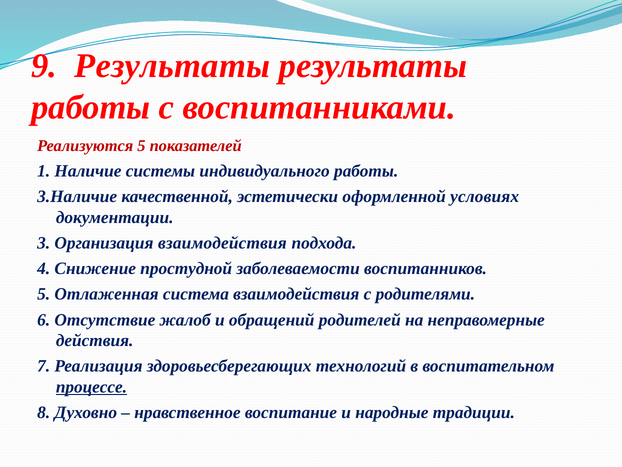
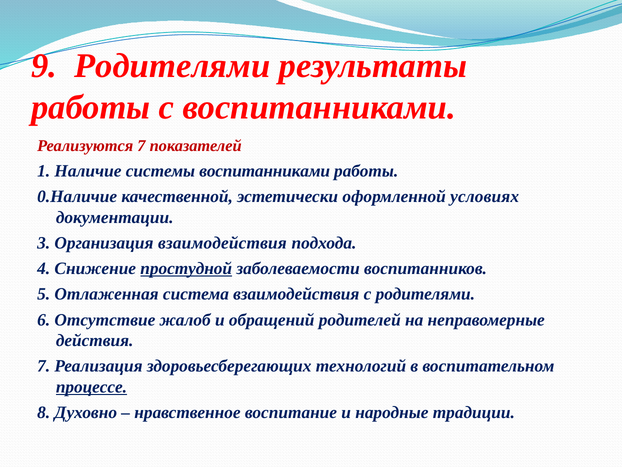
9 Результаты: Результаты -> Родителями
Реализуются 5: 5 -> 7
системы индивидуального: индивидуального -> воспитанниками
3.Наличие: 3.Наличие -> 0.Наличие
простудной underline: none -> present
